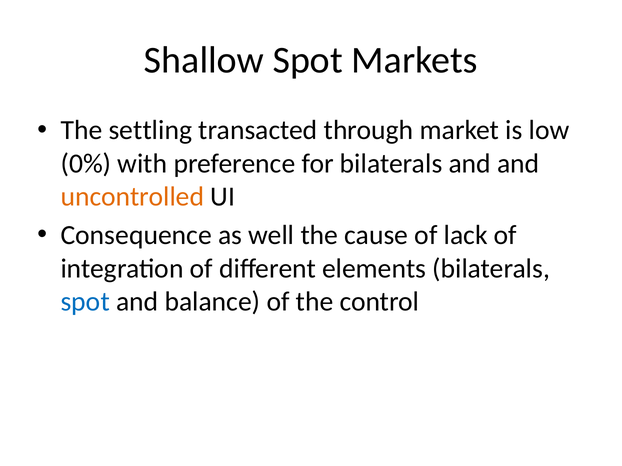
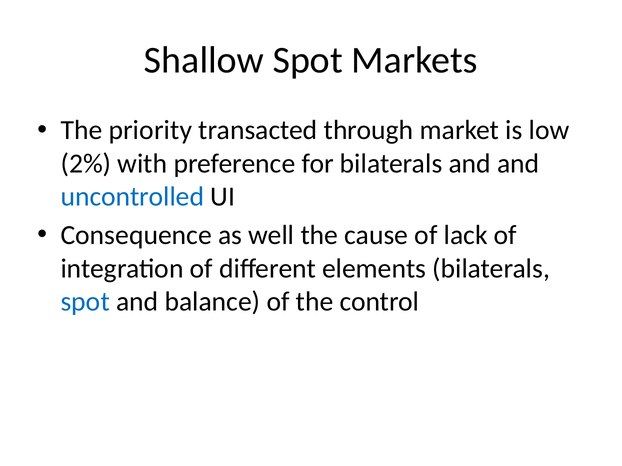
settling: settling -> priority
0%: 0% -> 2%
uncontrolled colour: orange -> blue
